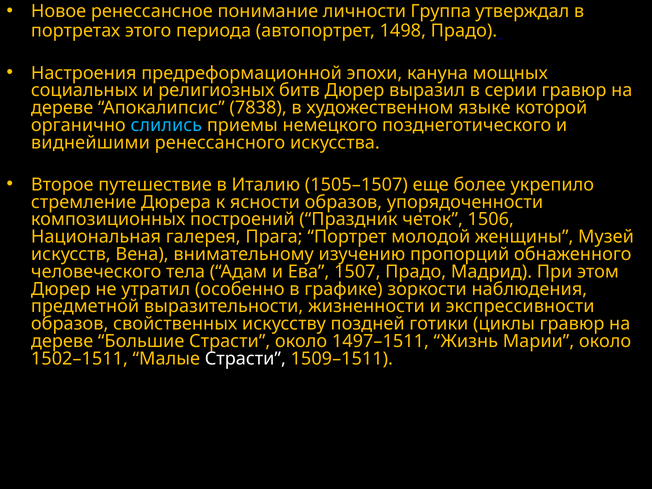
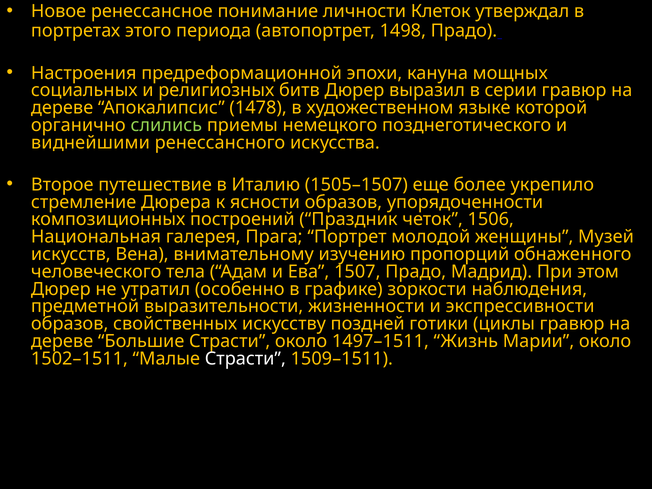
Группа: Группа -> Клеток
7838: 7838 -> 1478
слились colour: light blue -> light green
